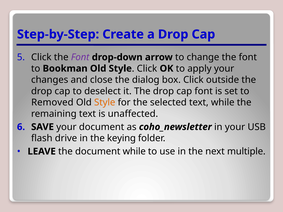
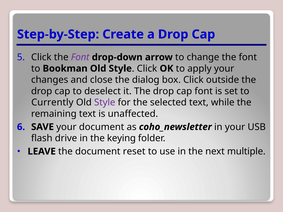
Removed: Removed -> Currently
Style at (105, 103) colour: orange -> purple
document while: while -> reset
